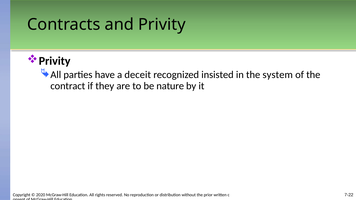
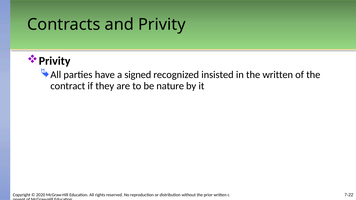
deceit: deceit -> signed
the system: system -> written
